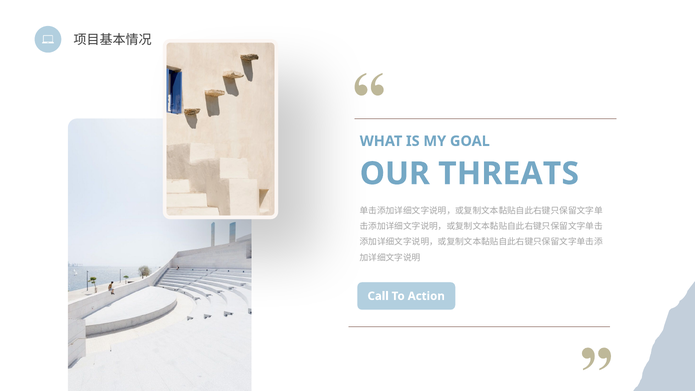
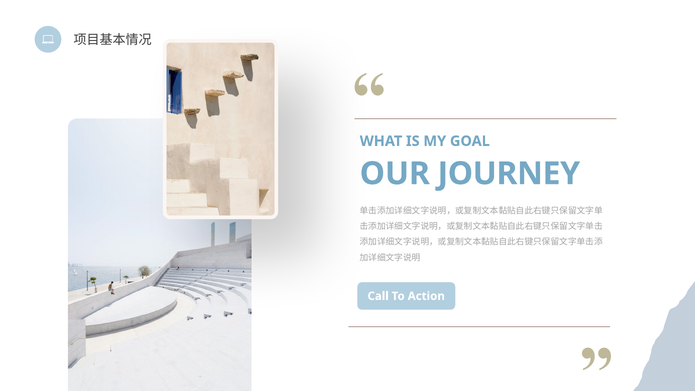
THREATS: THREATS -> JOURNEY
